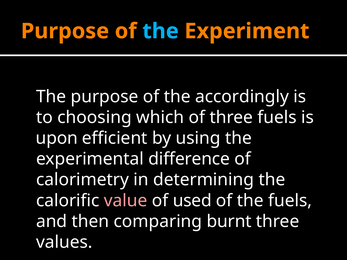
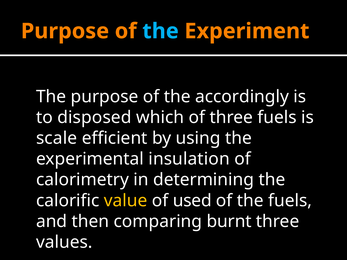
choosing: choosing -> disposed
upon: upon -> scale
difference: difference -> insulation
value colour: pink -> yellow
